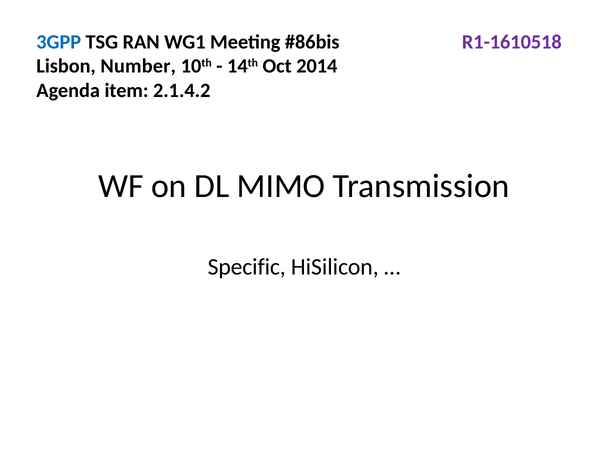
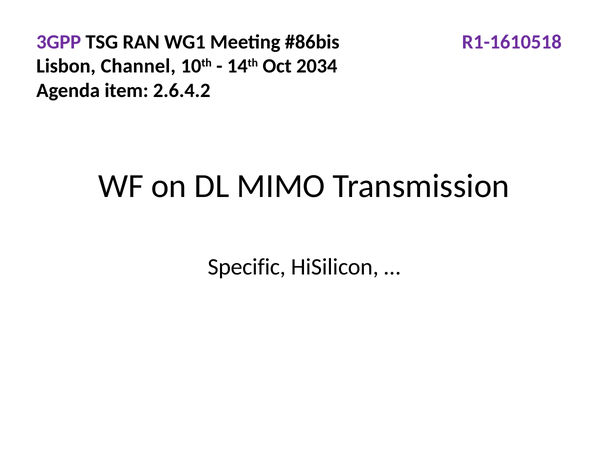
3GPP colour: blue -> purple
Number: Number -> Channel
2014: 2014 -> 2034
2.1.4.2: 2.1.4.2 -> 2.6.4.2
